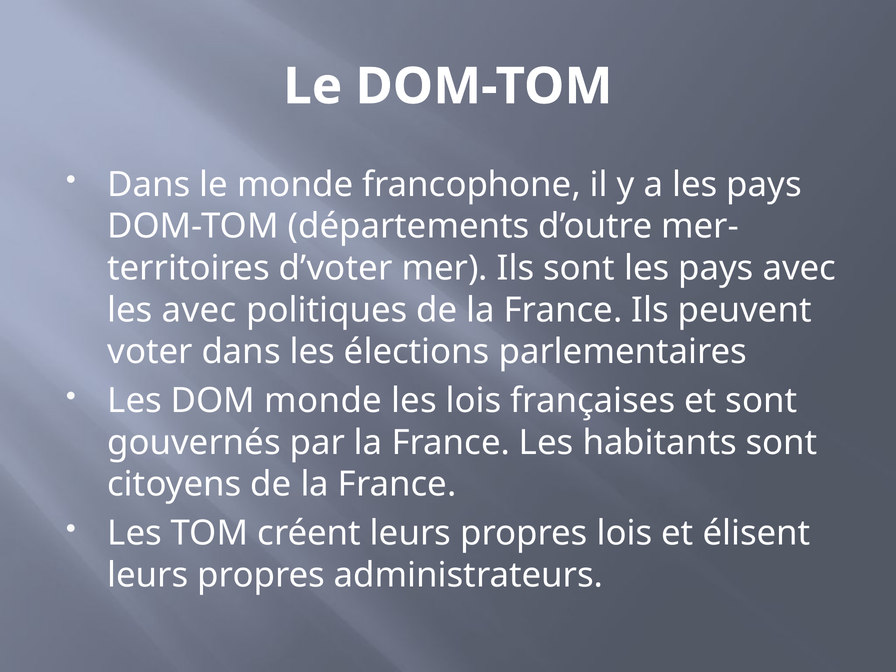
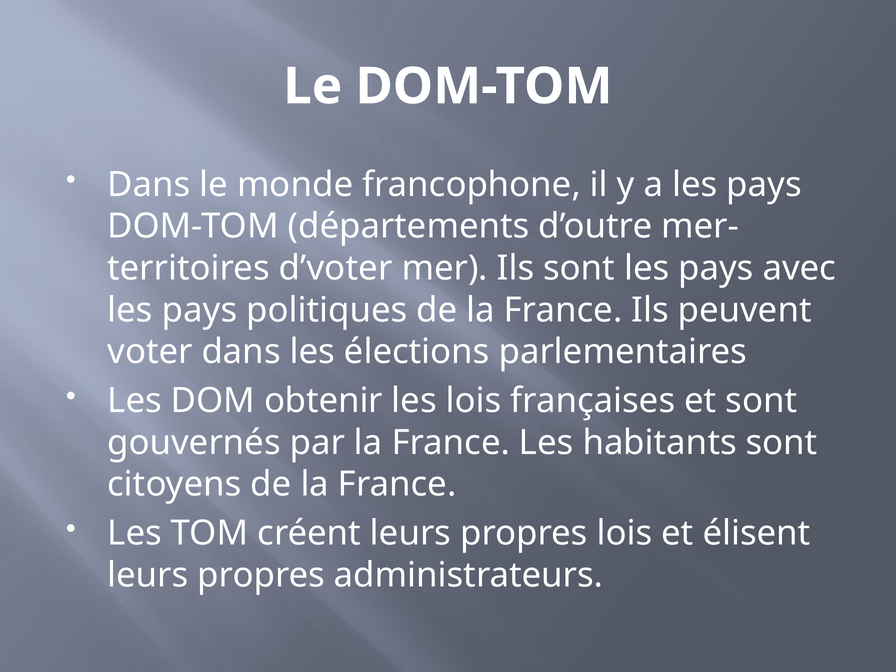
avec at (199, 310): avec -> pays
DOM monde: monde -> obtenir
